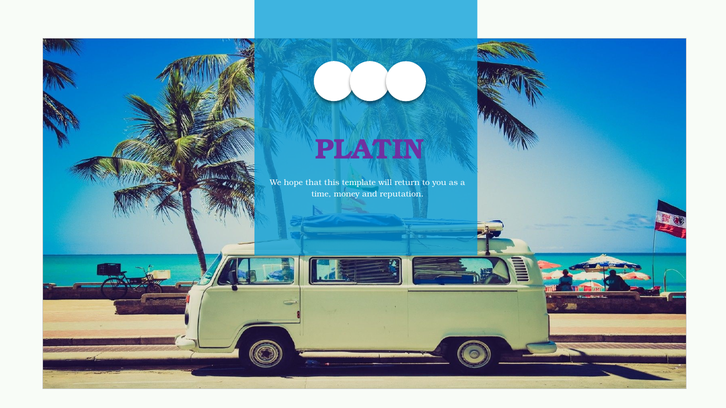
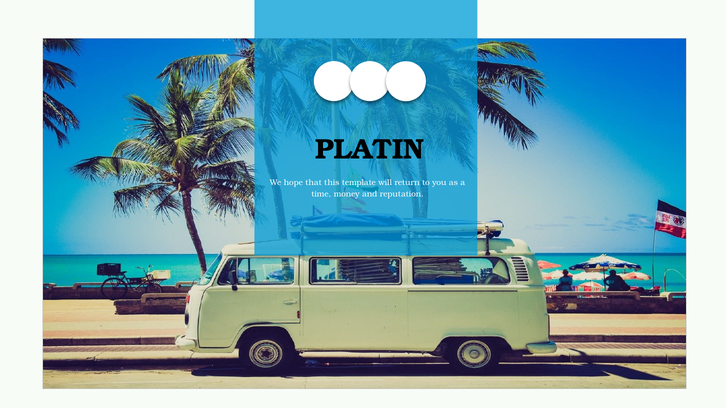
PLATIN colour: purple -> black
